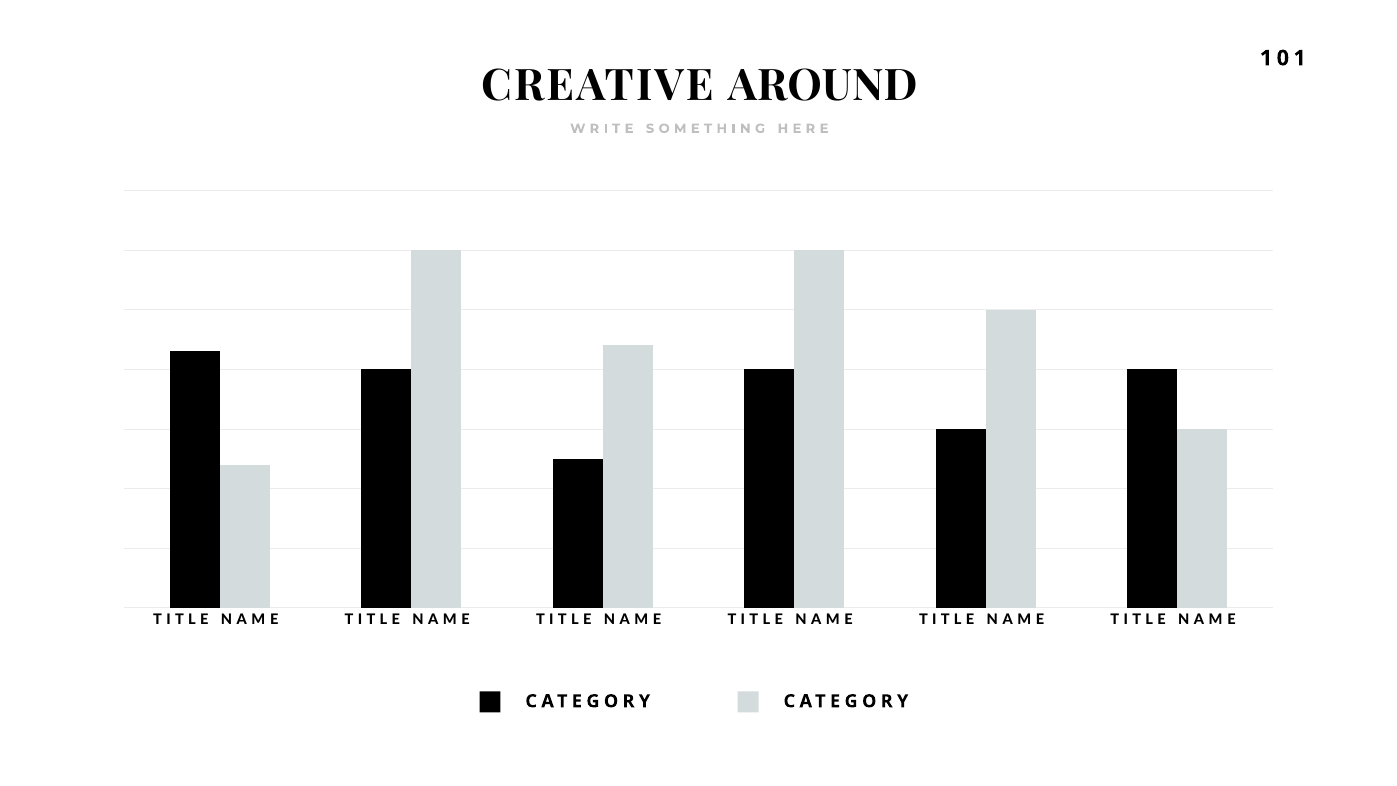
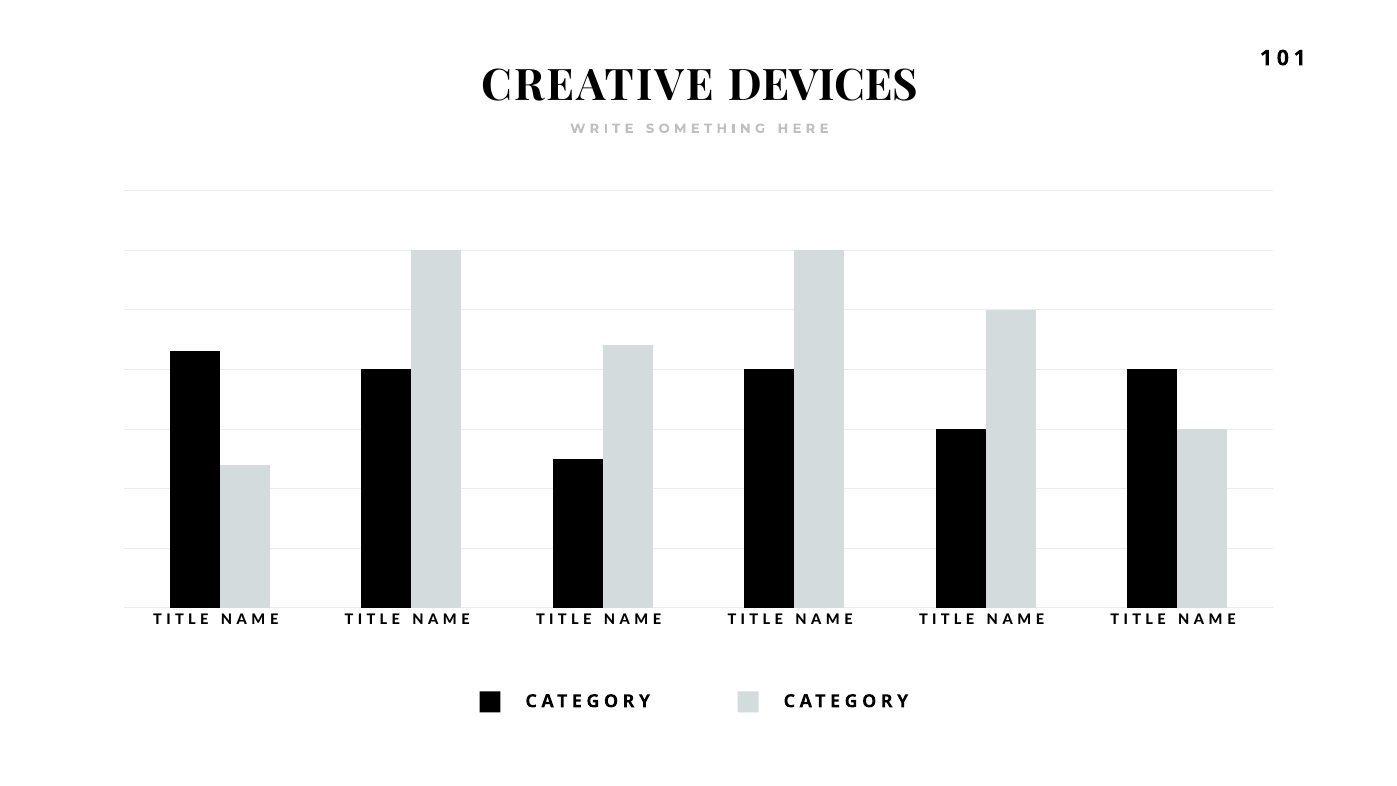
AROUND: AROUND -> DEVICES
